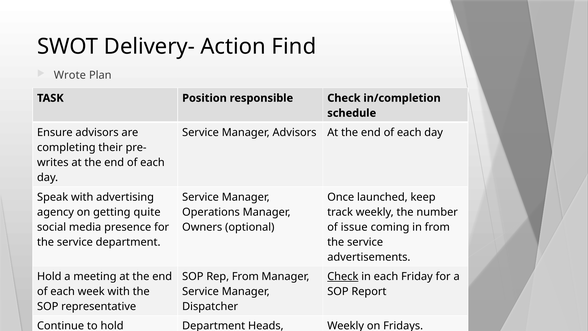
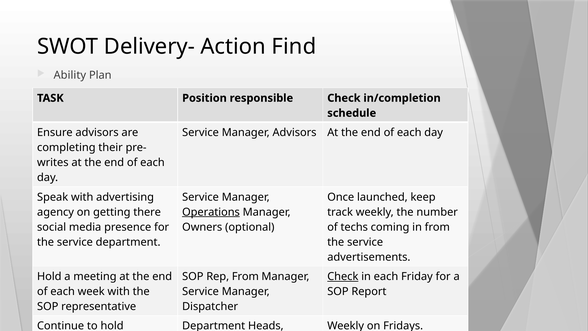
Wrote: Wrote -> Ability
quite: quite -> there
Operations underline: none -> present
issue: issue -> techs
